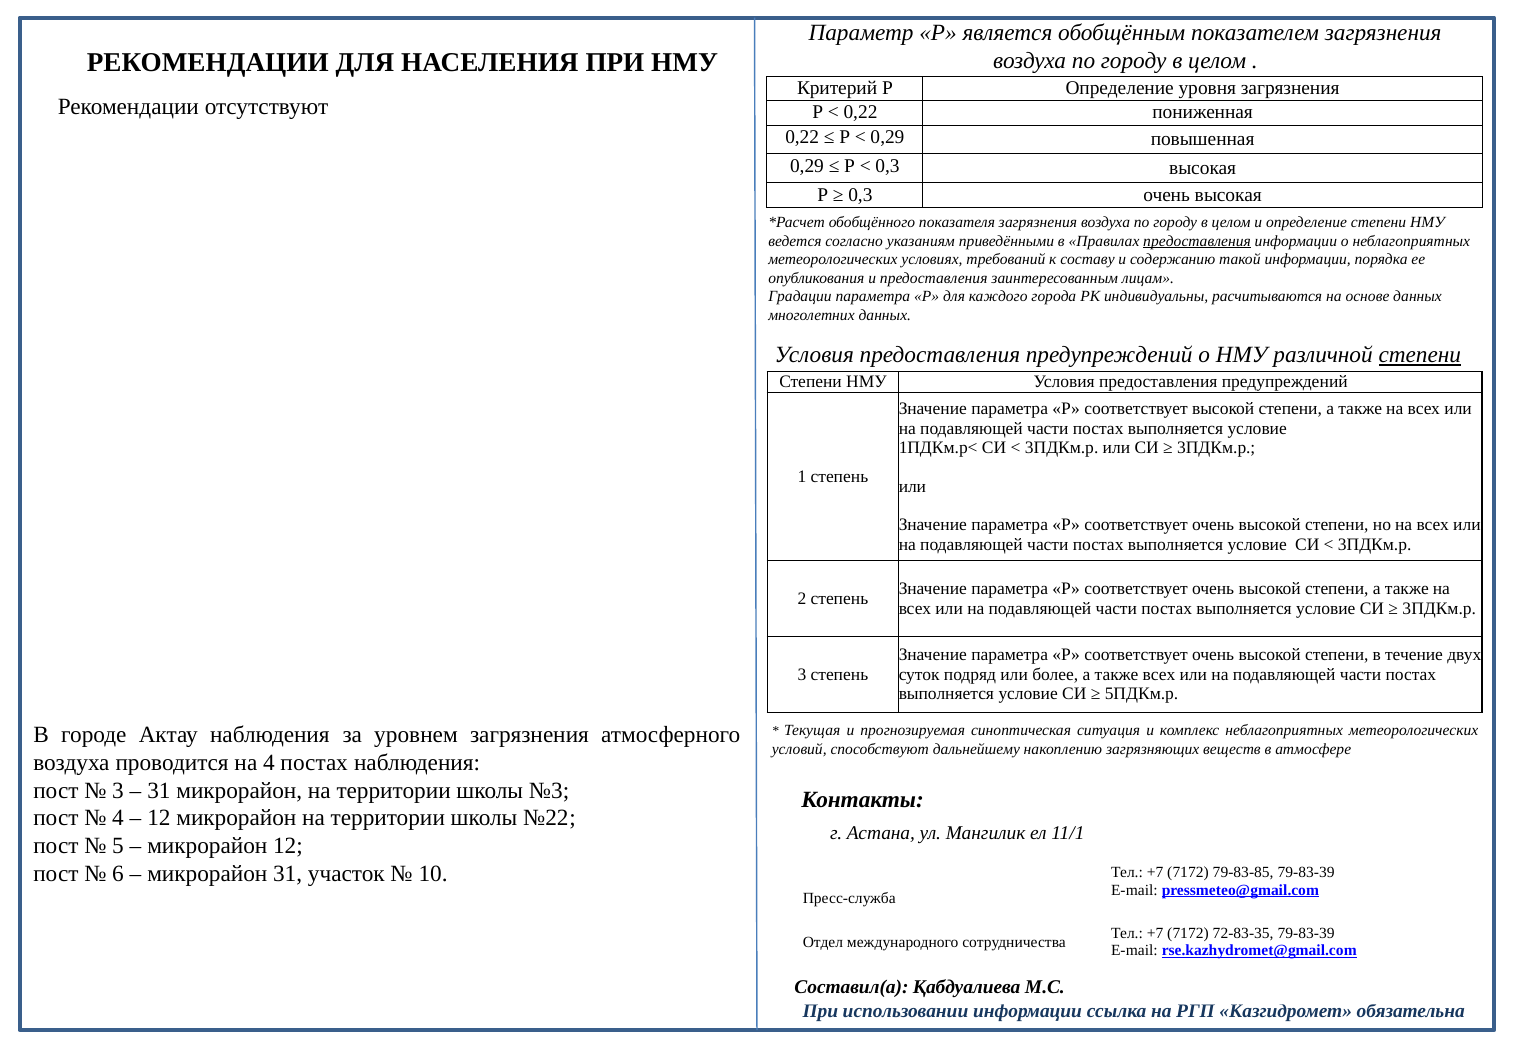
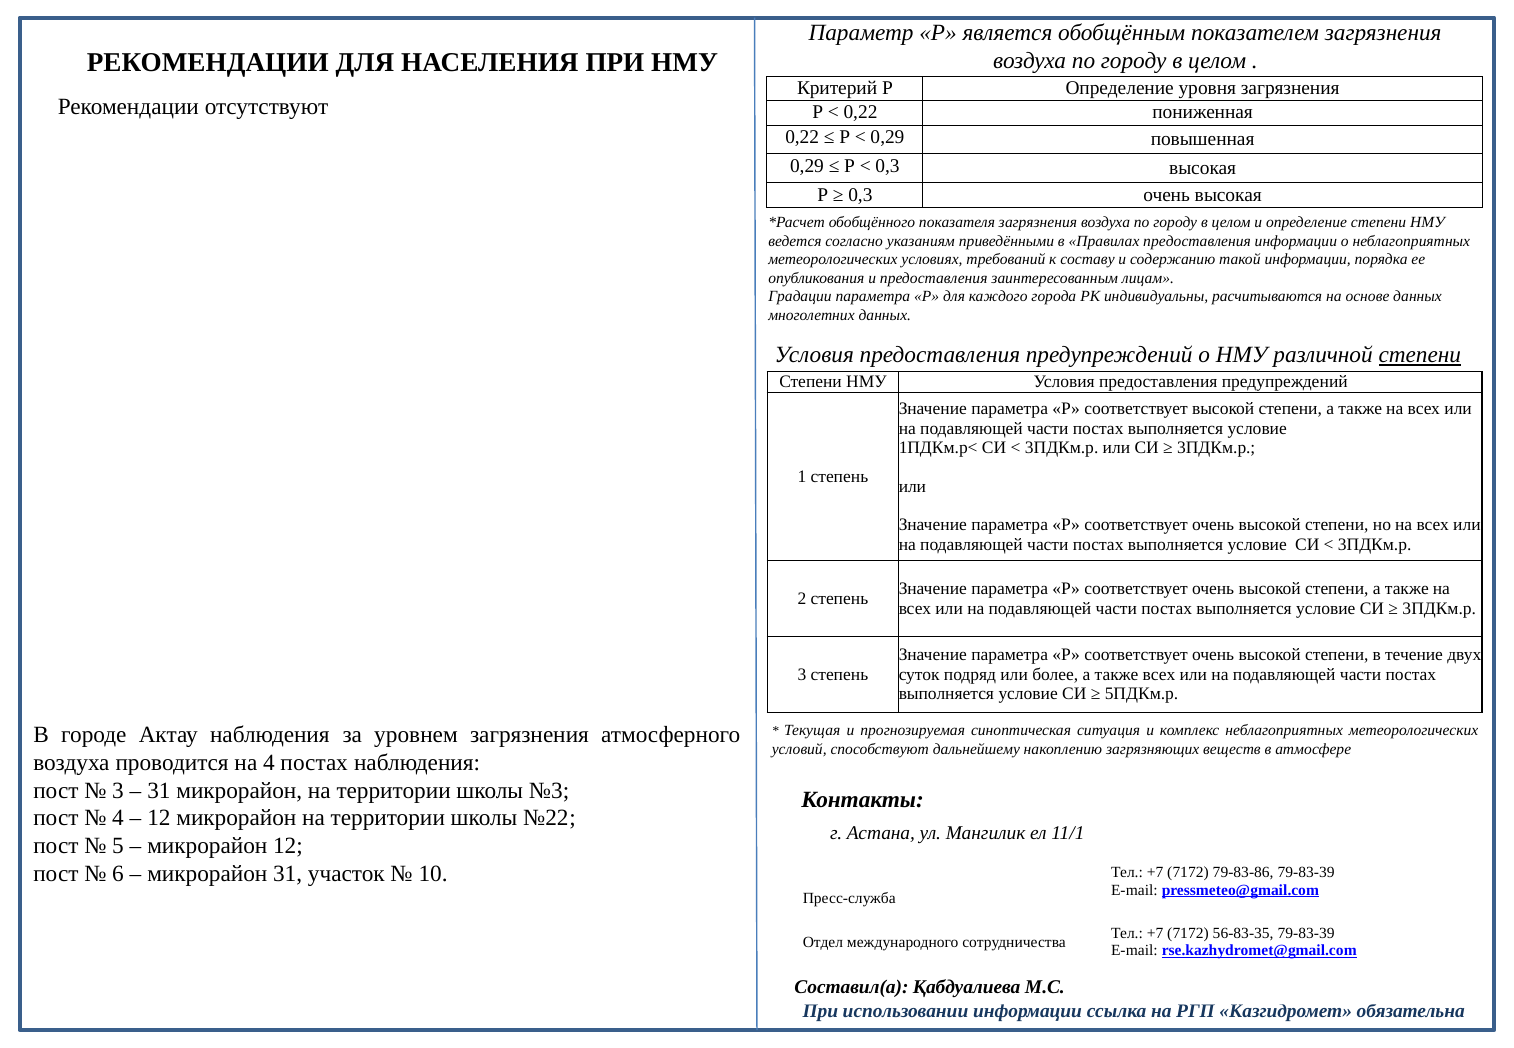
предоставления at (1197, 241) underline: present -> none
79-83-85: 79-83-85 -> 79-83-86
72-83-35: 72-83-35 -> 56-83-35
